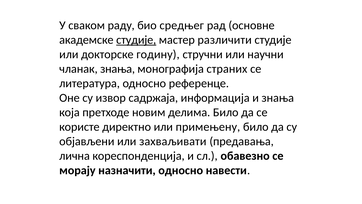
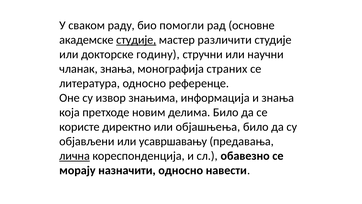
средњег: средњег -> помогли
садржаја: садржаја -> знањима
примењену: примењену -> објашњења
захваљивати: захваљивати -> усавршавању
лична underline: none -> present
